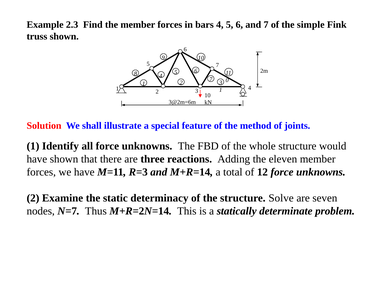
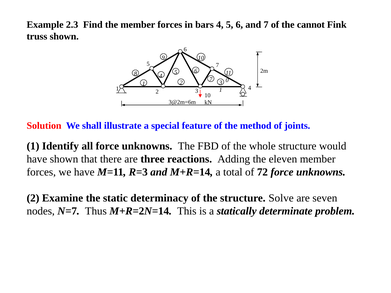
simple: simple -> cannot
12: 12 -> 72
